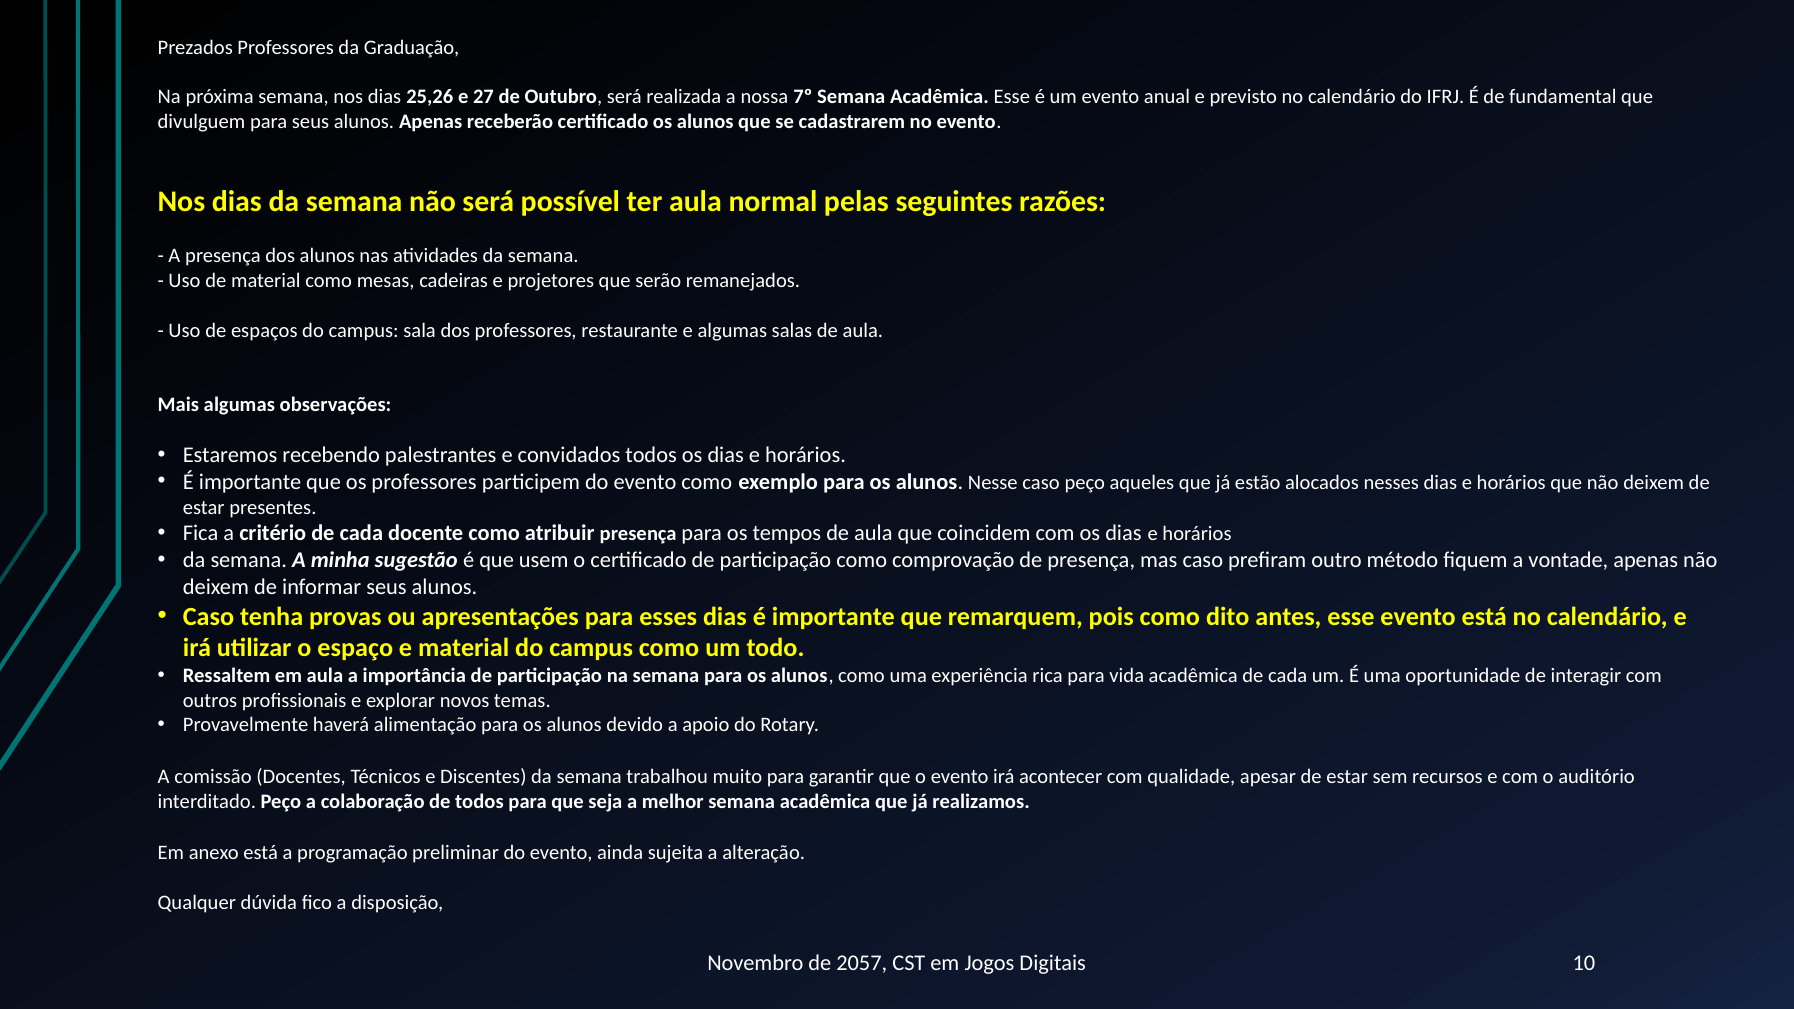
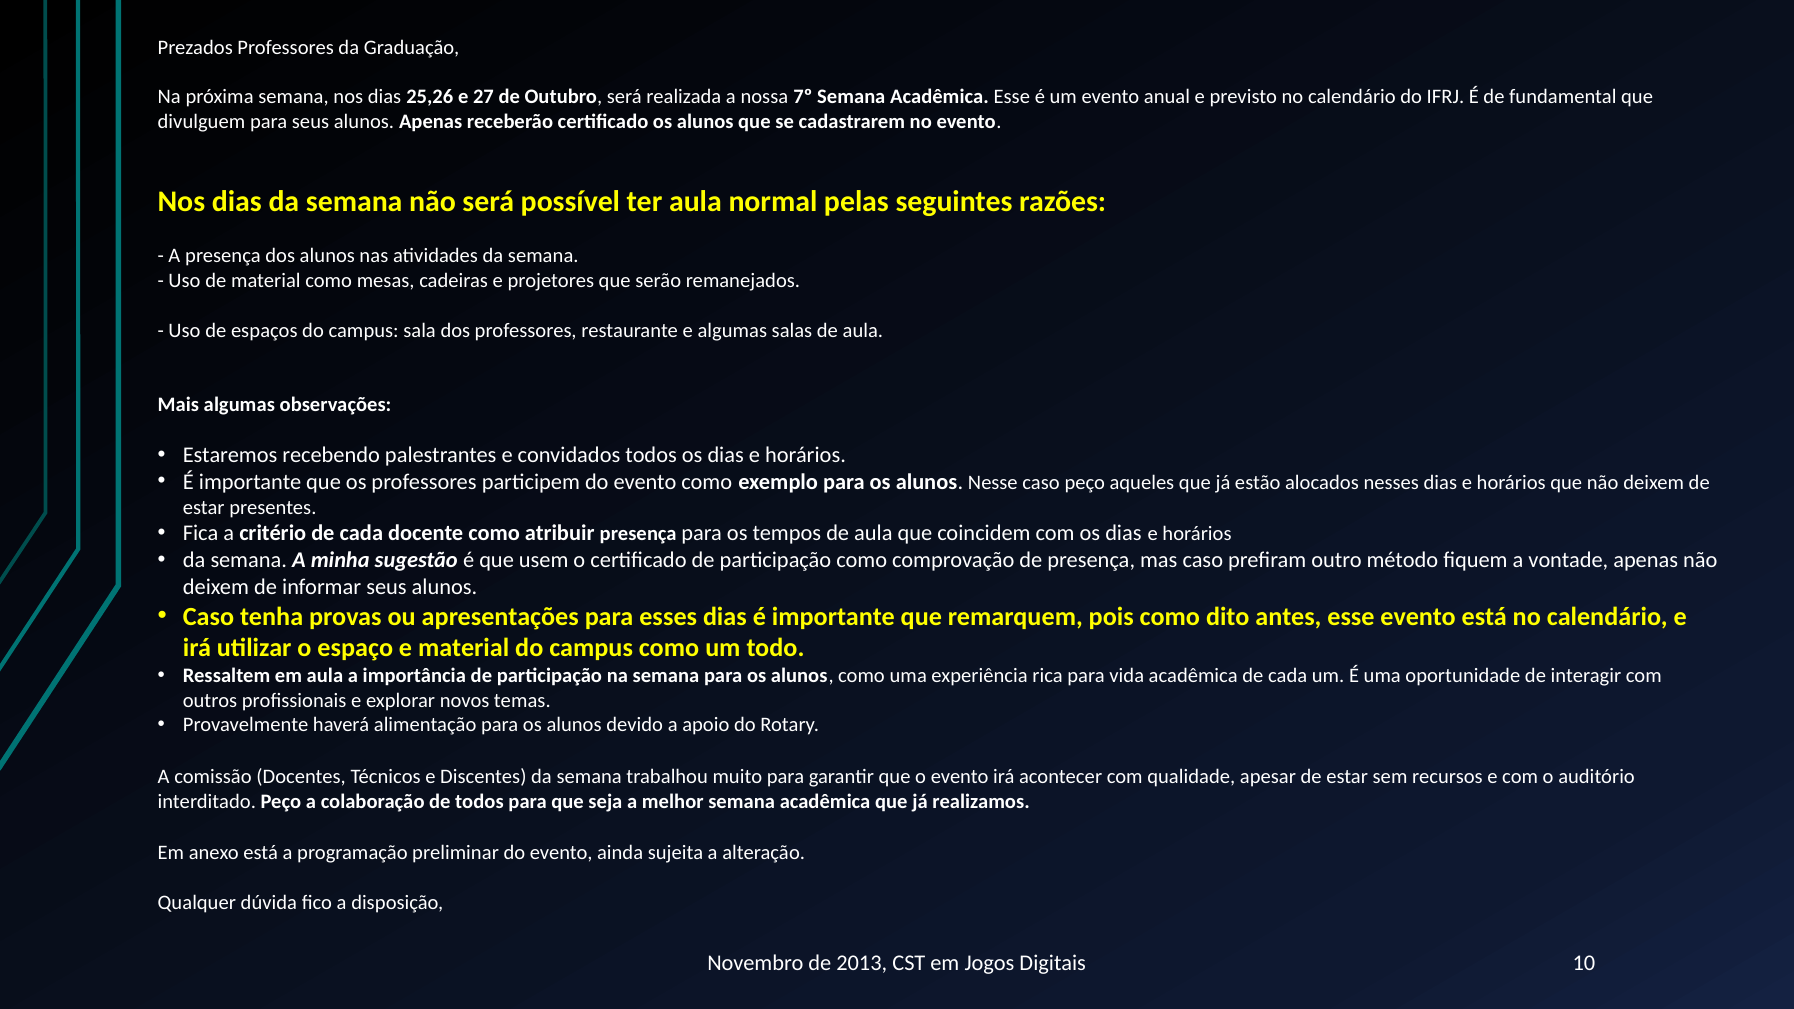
2057: 2057 -> 2013
